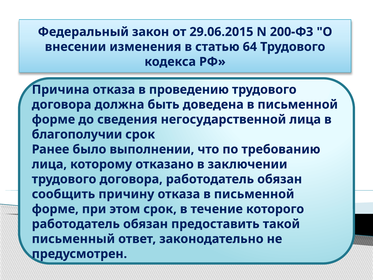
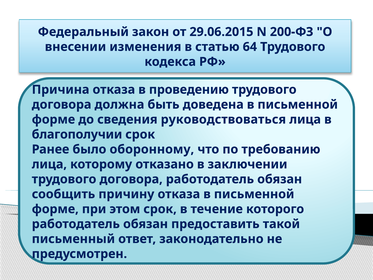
негосударственной: негосударственной -> руководствоваться
выполнении: выполнении -> оборонному
